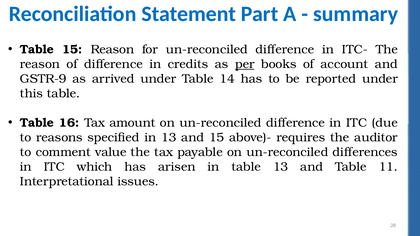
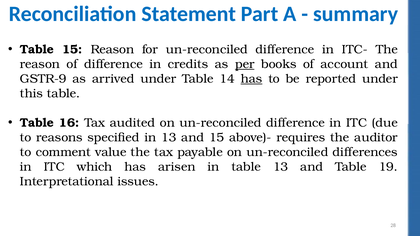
has at (252, 79) underline: none -> present
amount: amount -> audited
11: 11 -> 19
